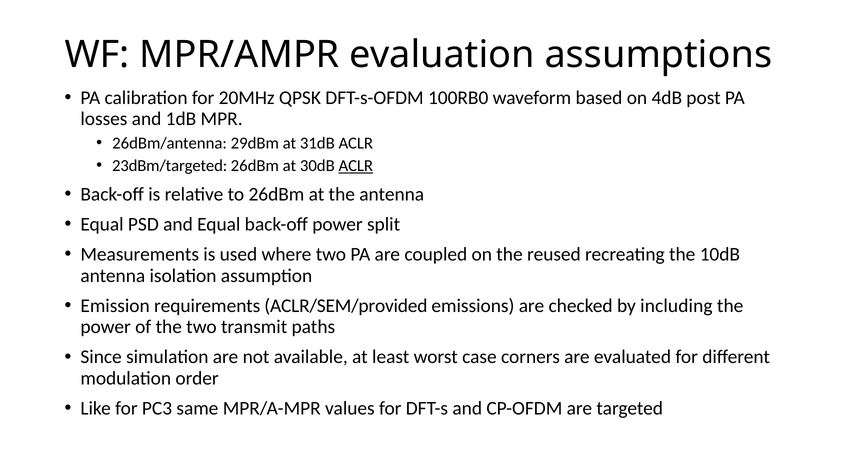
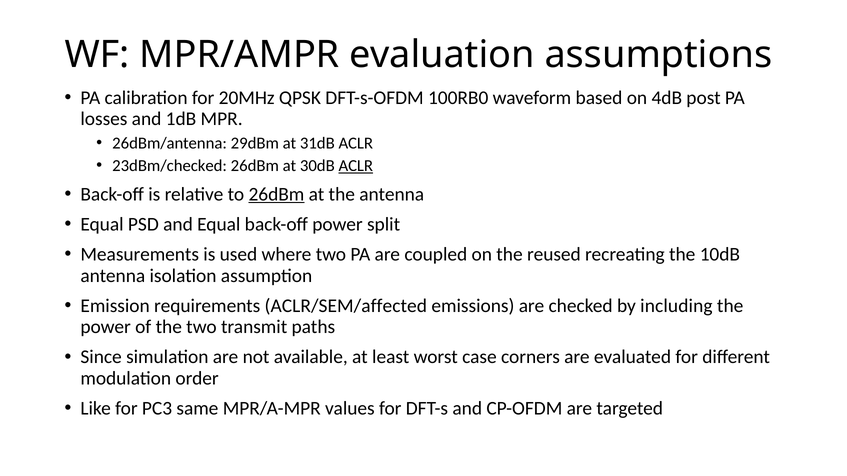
23dBm/targeted: 23dBm/targeted -> 23dBm/checked
26dBm at (276, 194) underline: none -> present
ACLR/SEM/provided: ACLR/SEM/provided -> ACLR/SEM/affected
